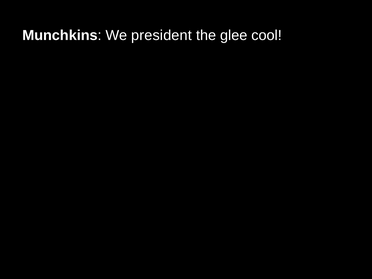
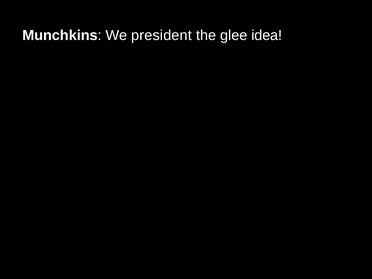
cool: cool -> idea
